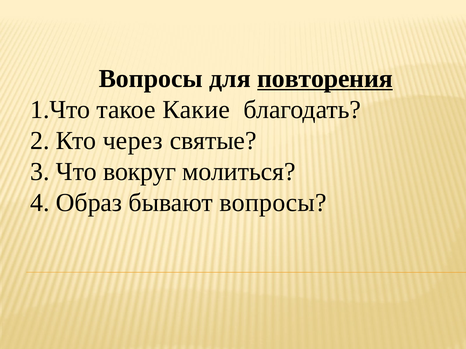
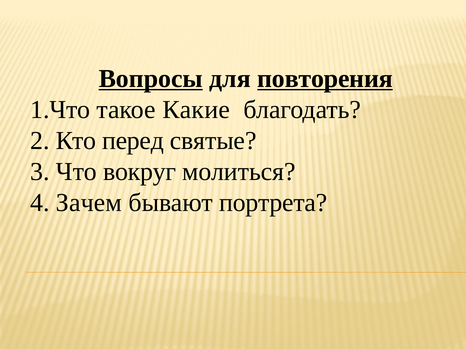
Вопросы at (151, 79) underline: none -> present
через: через -> перед
Образ: Образ -> Зачем
бывают вопросы: вопросы -> портрета
